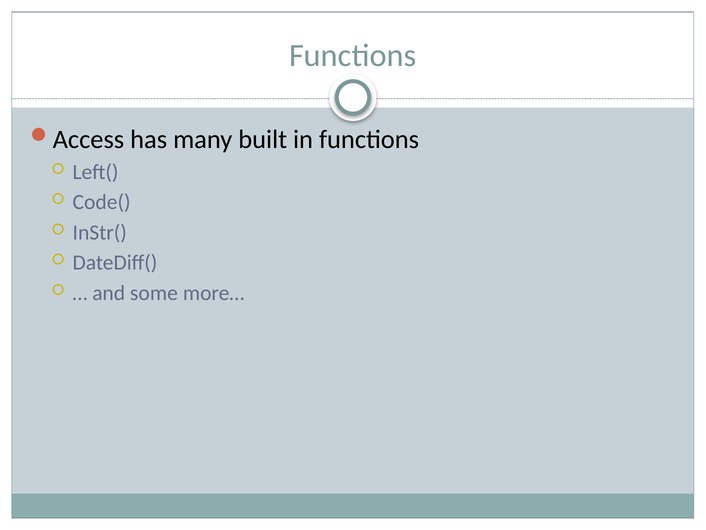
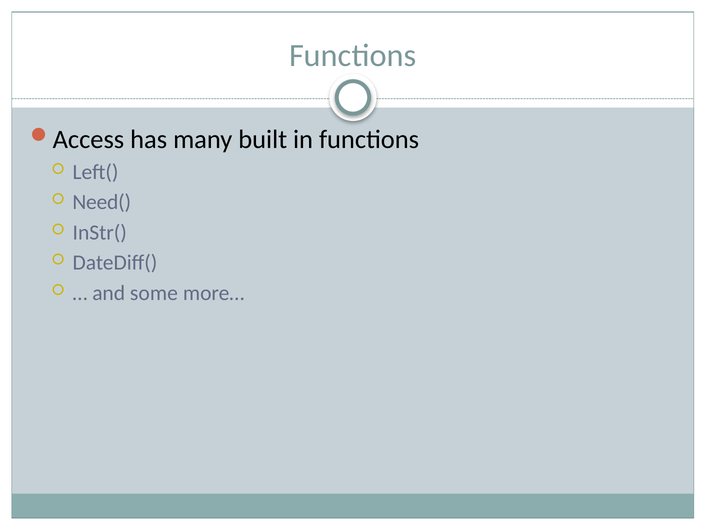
Code(: Code( -> Need(
